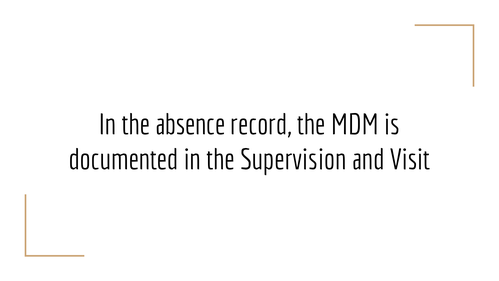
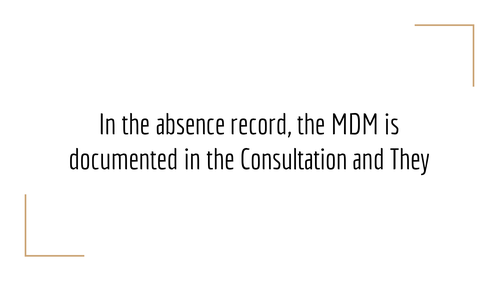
Supervision: Supervision -> Consultation
Visit: Visit -> They
